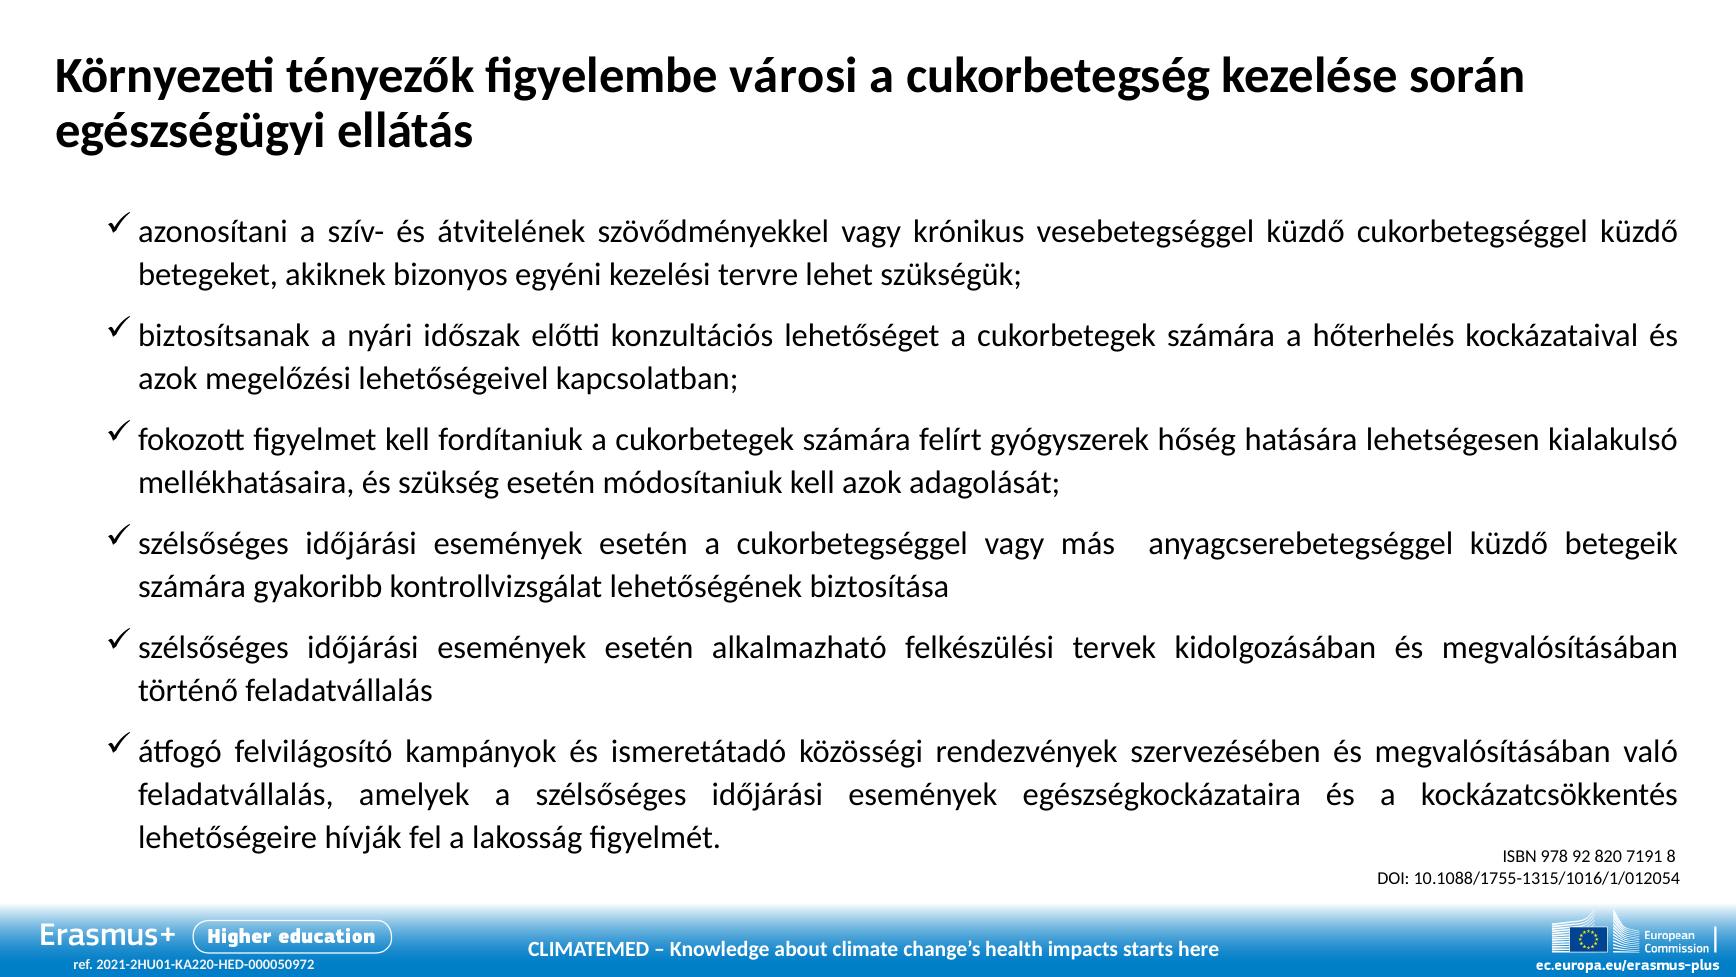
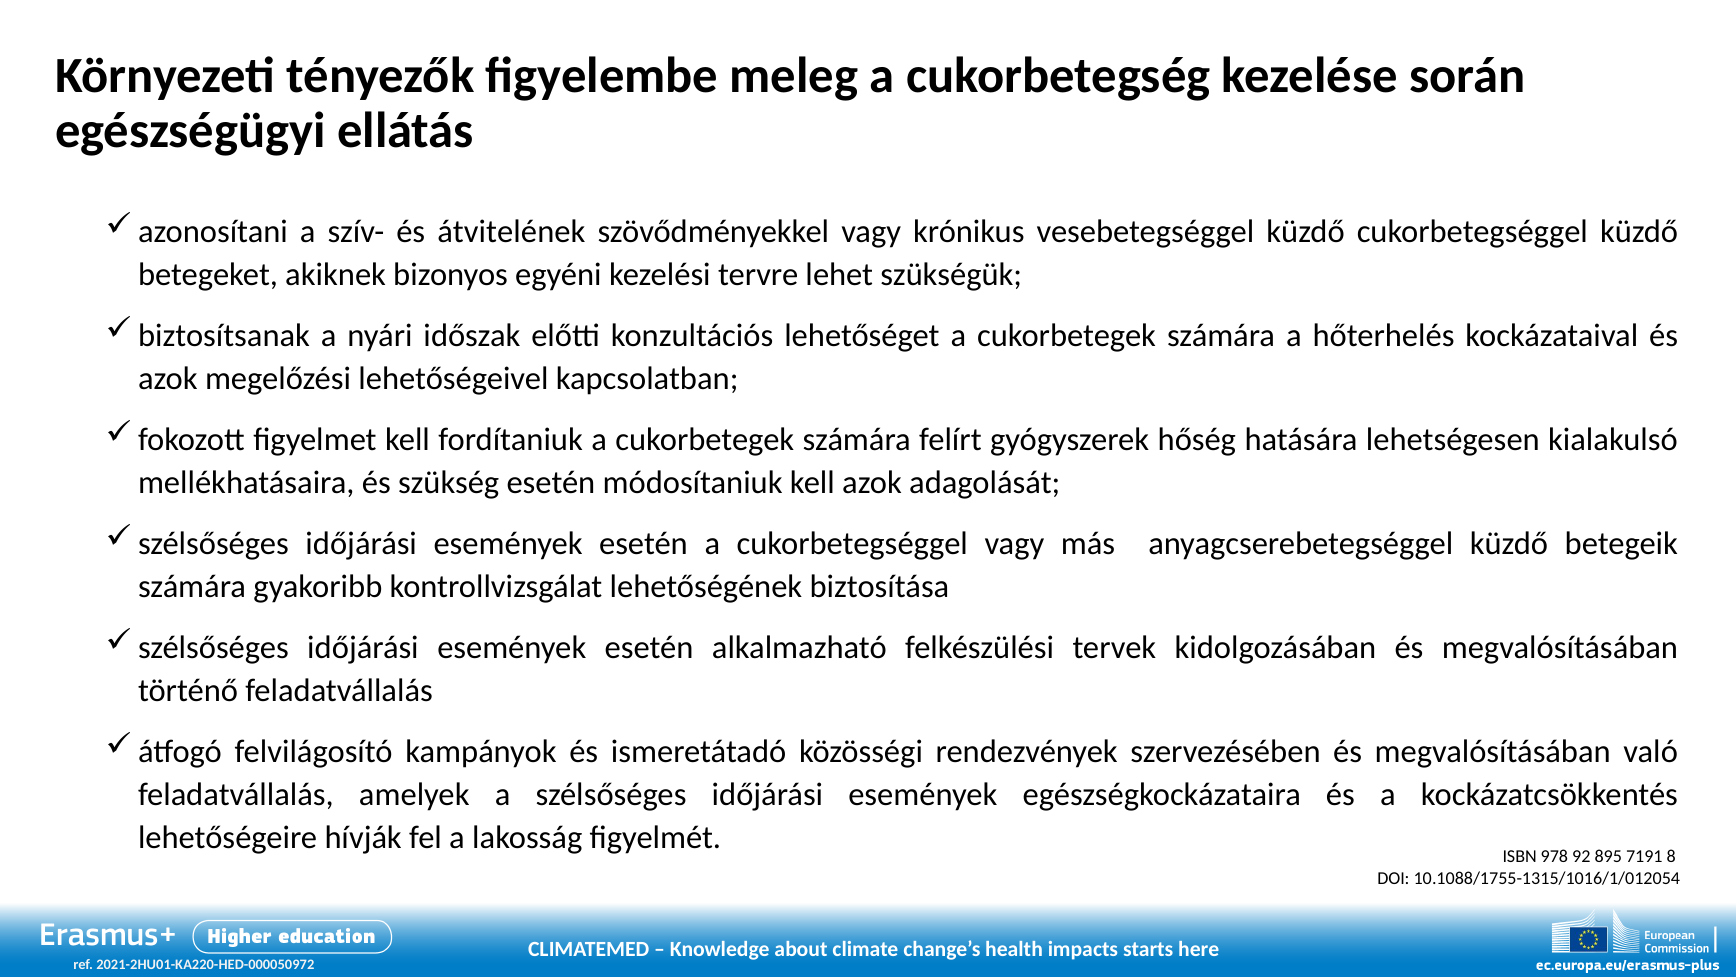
városi: városi -> meleg
820: 820 -> 895
